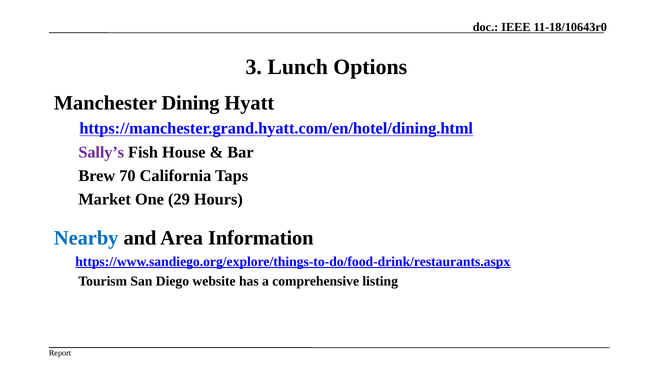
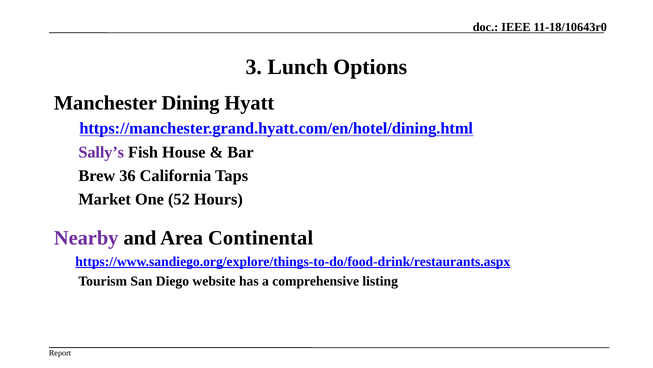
70: 70 -> 36
29: 29 -> 52
Nearby colour: blue -> purple
Information: Information -> Continental
